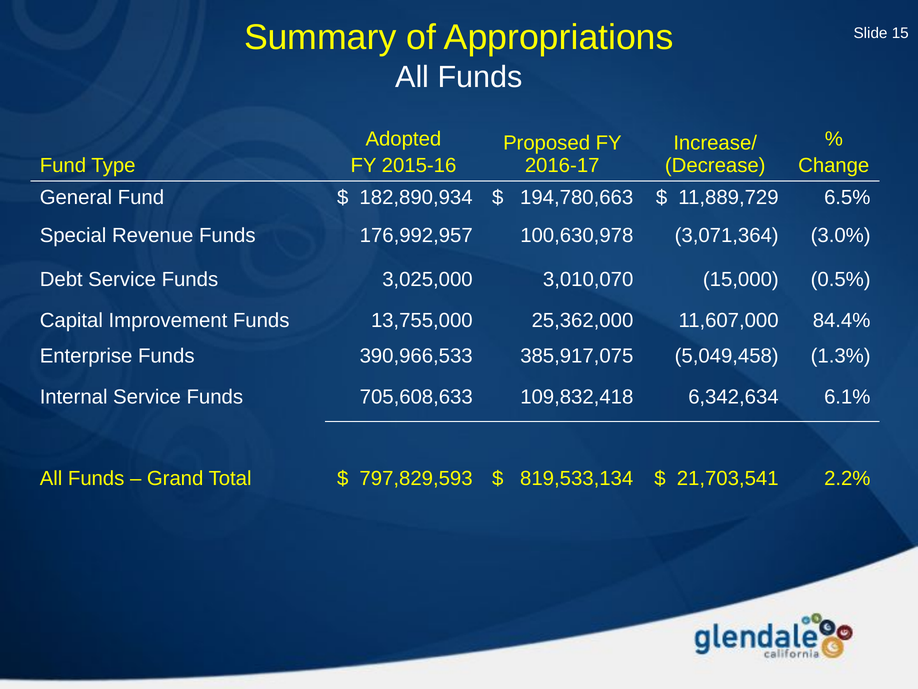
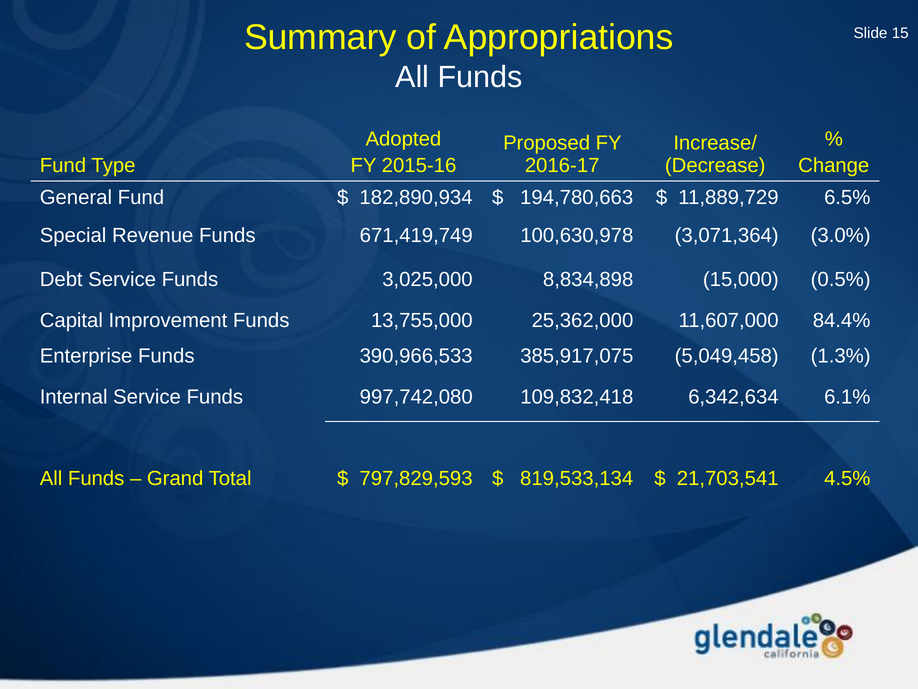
176,992,957: 176,992,957 -> 671,419,749
3,010,070: 3,010,070 -> 8,834,898
705,608,633: 705,608,633 -> 997,742,080
2.2%: 2.2% -> 4.5%
